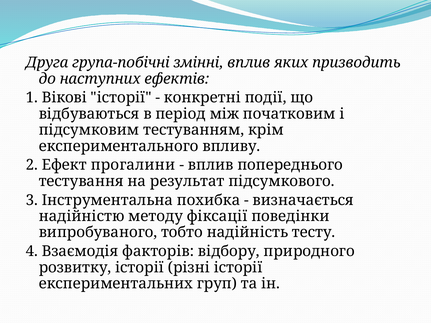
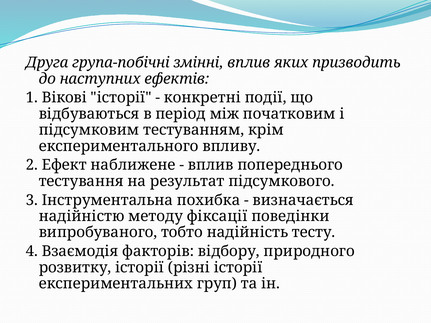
прогалини: прогалини -> наближене
